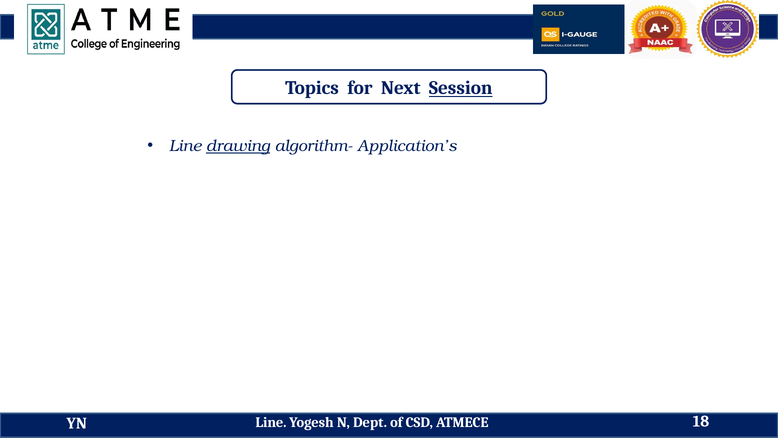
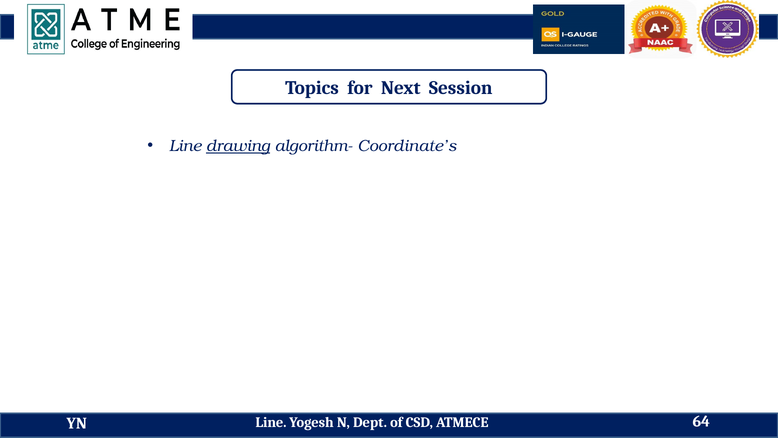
Session underline: present -> none
Application’s: Application’s -> Coordinate’s
18: 18 -> 64
